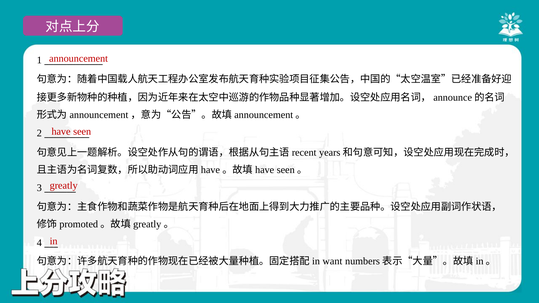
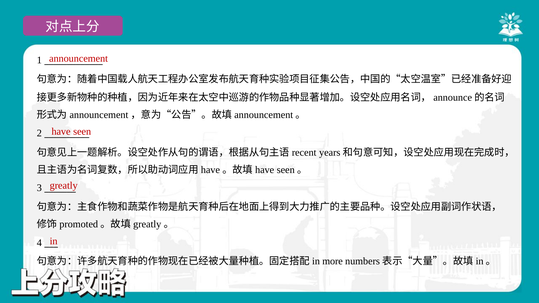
want: want -> more
